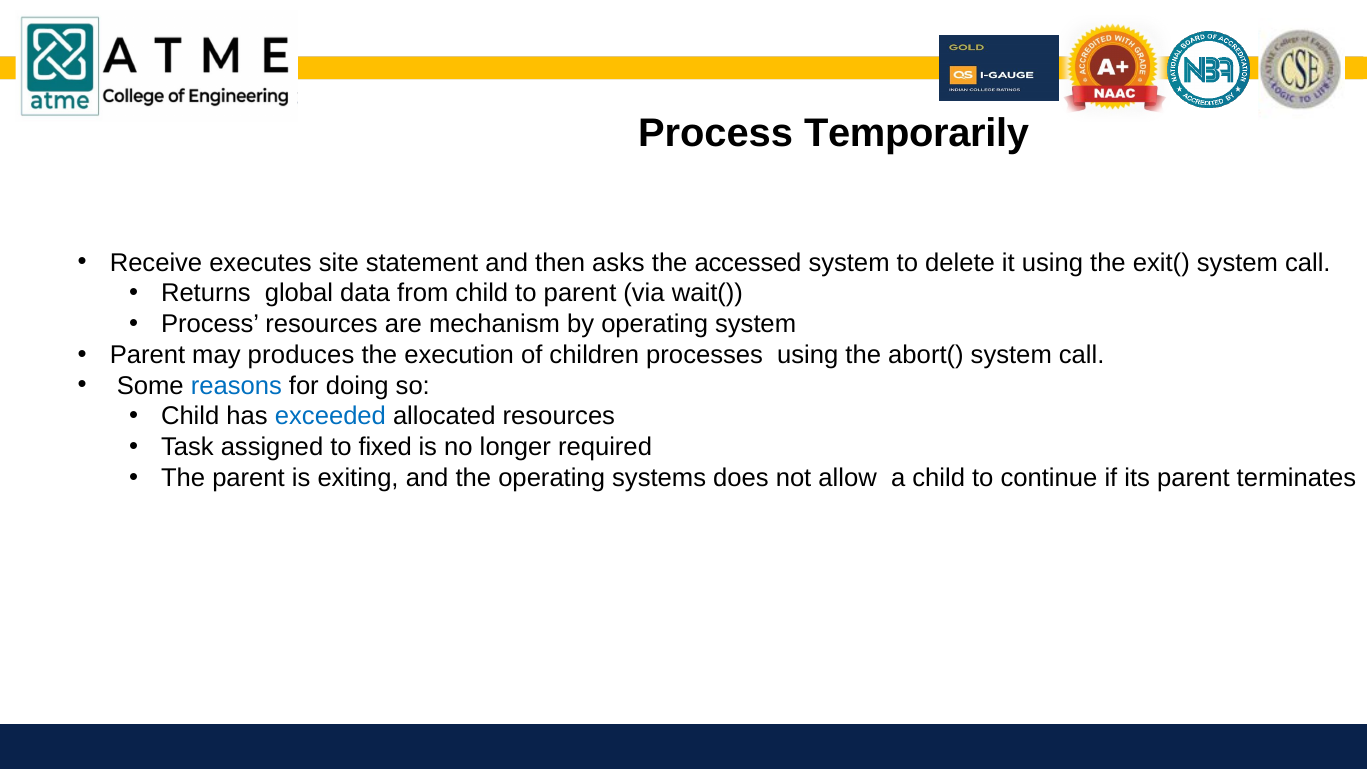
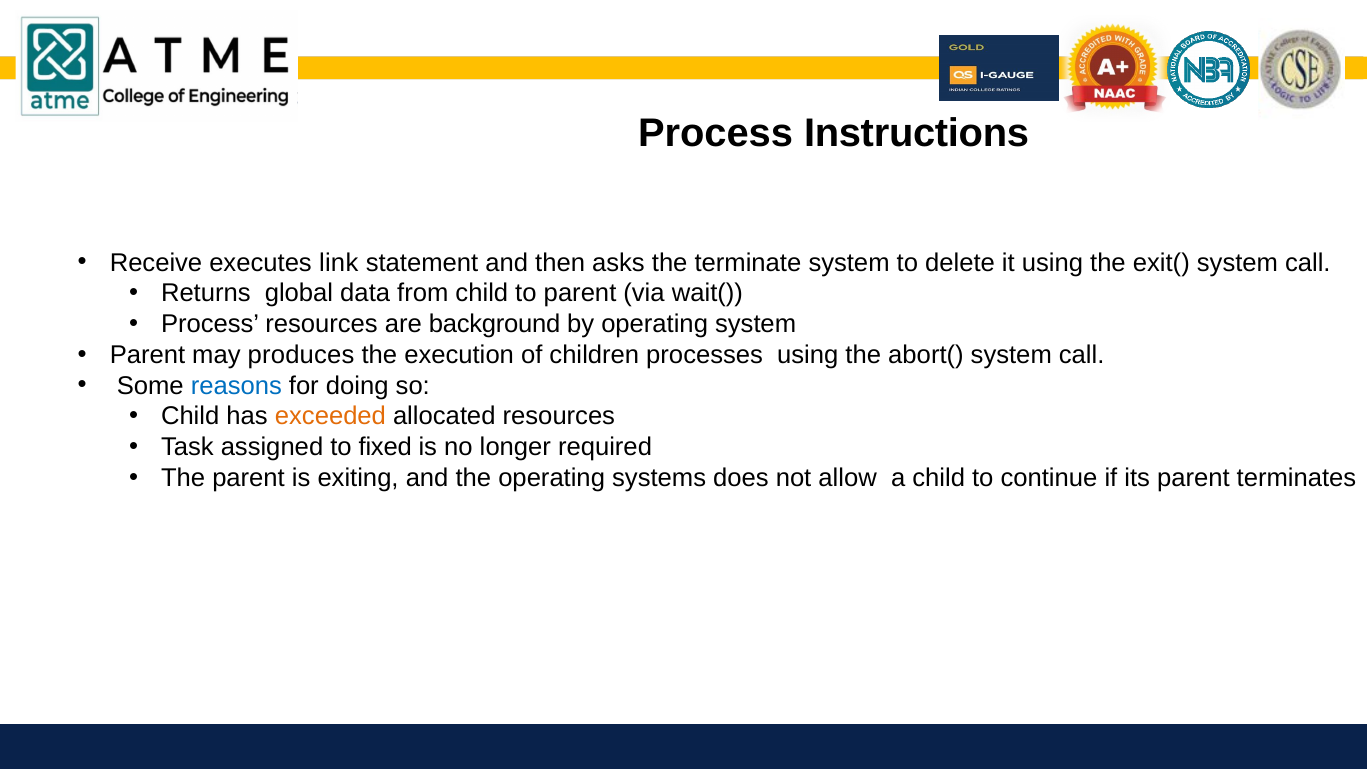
Temporarily: Temporarily -> Instructions
site: site -> link
accessed: accessed -> terminate
mechanism: mechanism -> background
exceeded colour: blue -> orange
